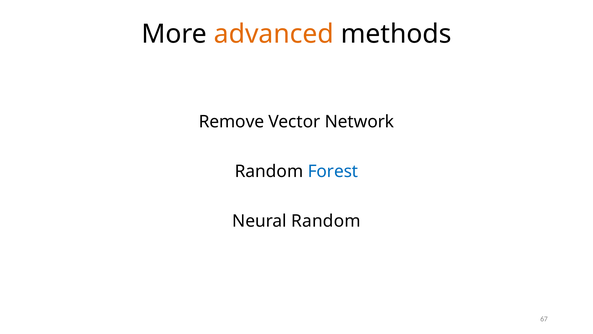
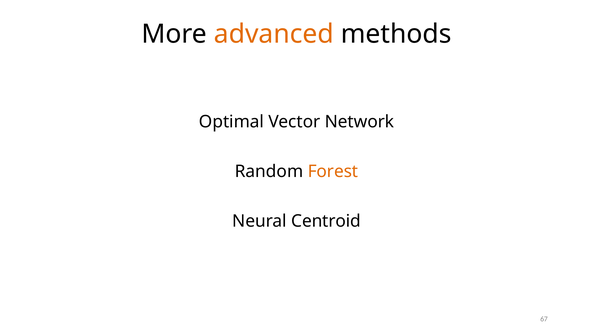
Remove: Remove -> Optimal
Forest colour: blue -> orange
Neural Random: Random -> Centroid
